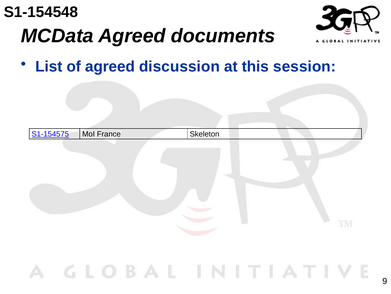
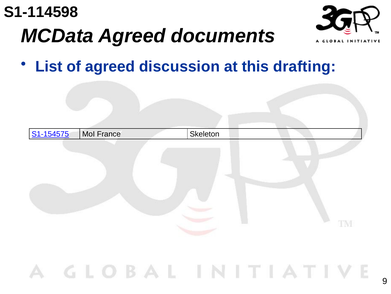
S1-154548: S1-154548 -> S1-114598
session: session -> drafting
